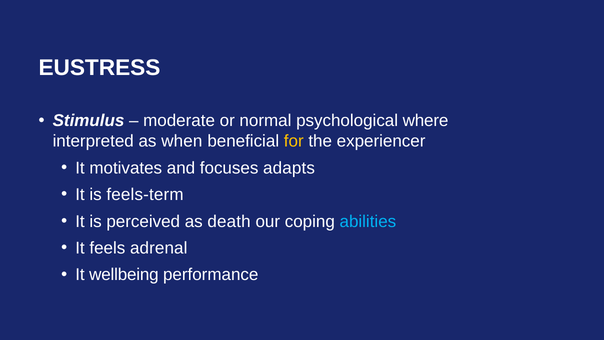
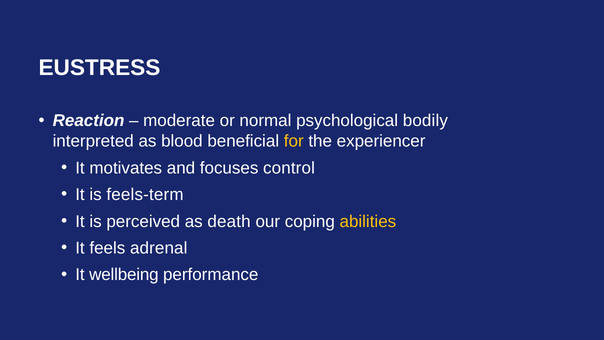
Stimulus: Stimulus -> Reaction
where: where -> bodily
when: when -> blood
adapts: adapts -> control
abilities colour: light blue -> yellow
